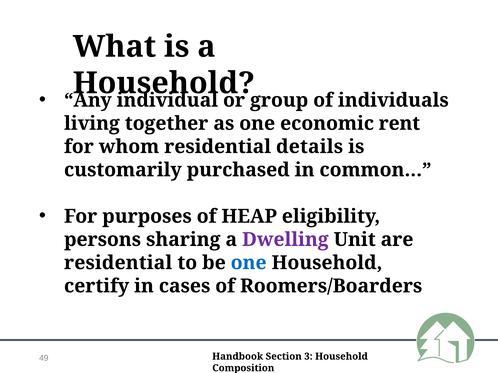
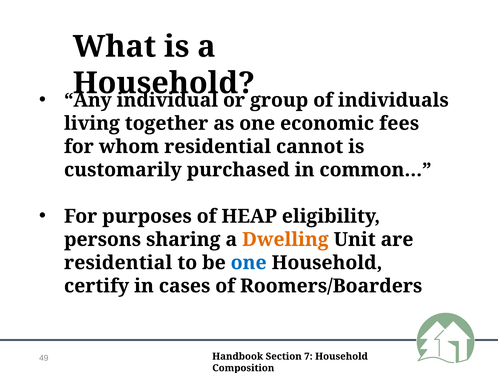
rent: rent -> fees
details: details -> cannot
Dwelling colour: purple -> orange
3: 3 -> 7
